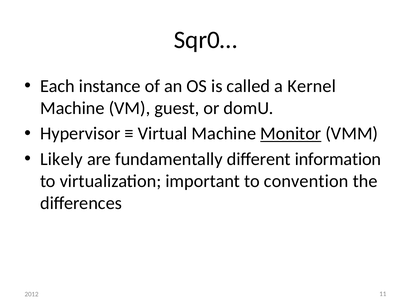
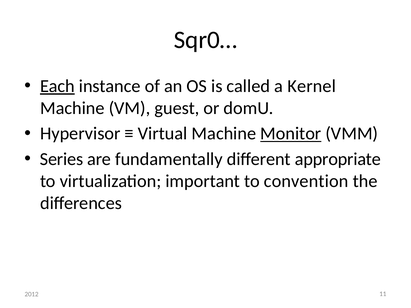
Each underline: none -> present
Likely: Likely -> Series
information: information -> appropriate
